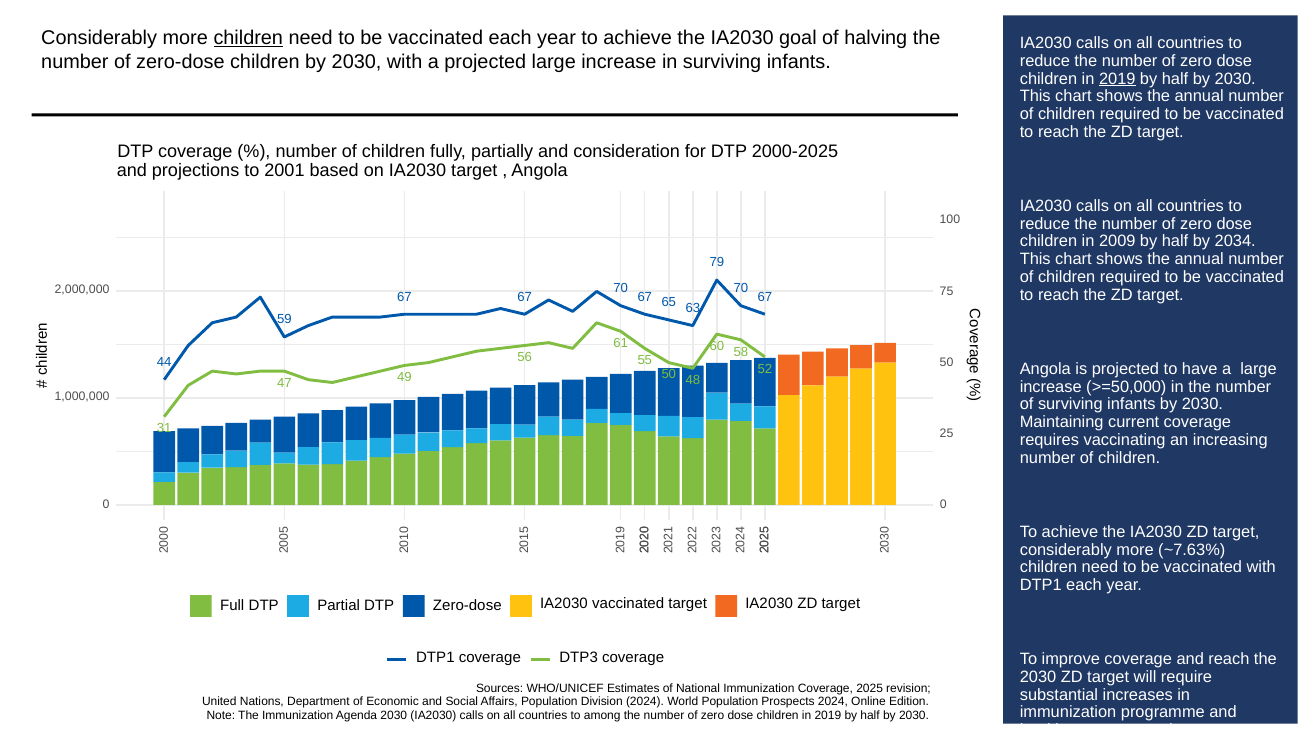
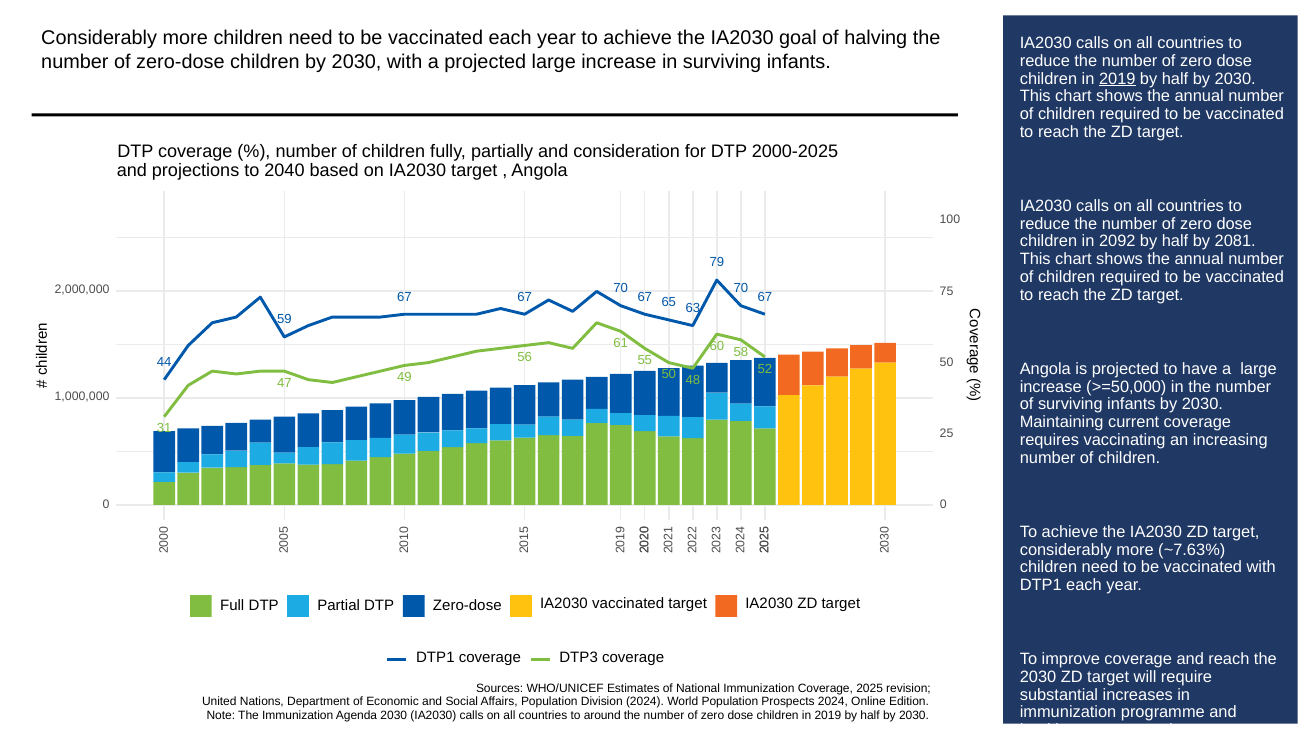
children at (248, 38) underline: present -> none
2001: 2001 -> 2040
2009: 2009 -> 2092
2034: 2034 -> 2081
among: among -> around
